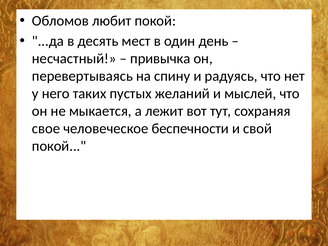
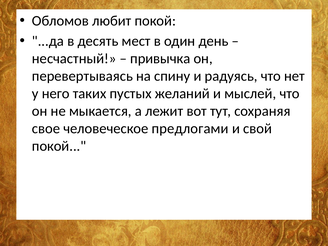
беспечности: беспечности -> предлогами
